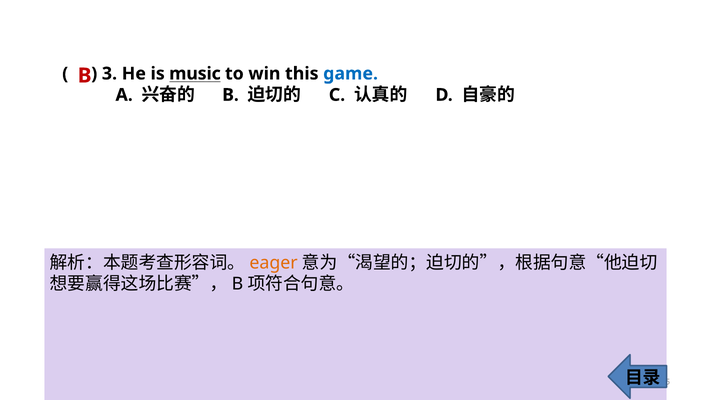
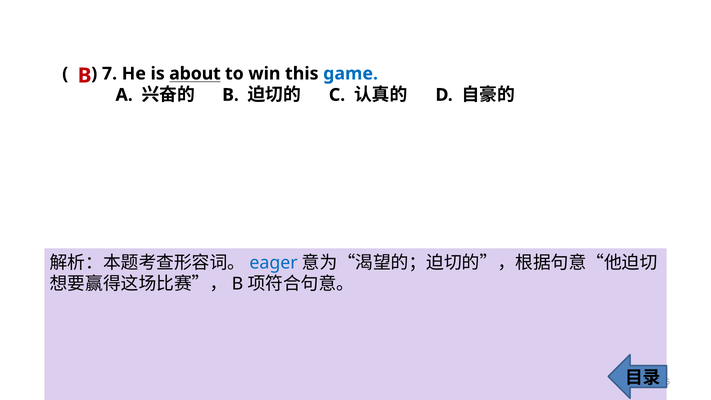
3: 3 -> 7
music: music -> about
eager colour: orange -> blue
